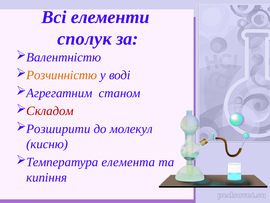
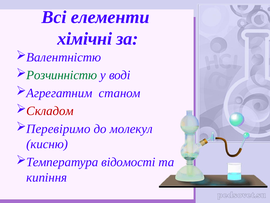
сполук: сполук -> хімічні
Розчинністю colour: orange -> green
Розширити: Розширити -> Перевіримо
елемента: елемента -> відомості
